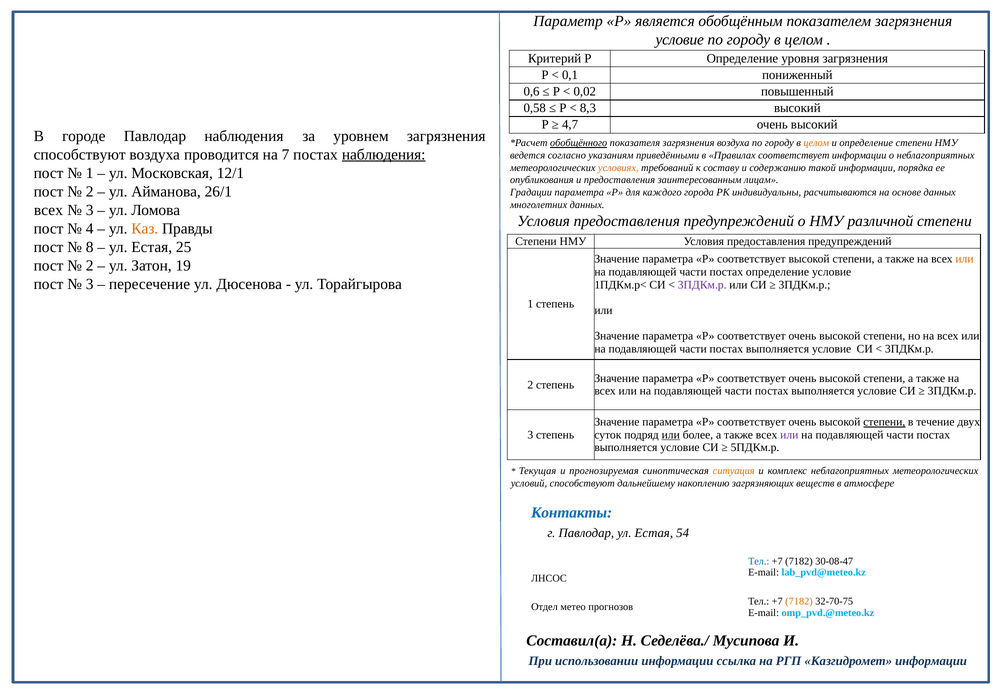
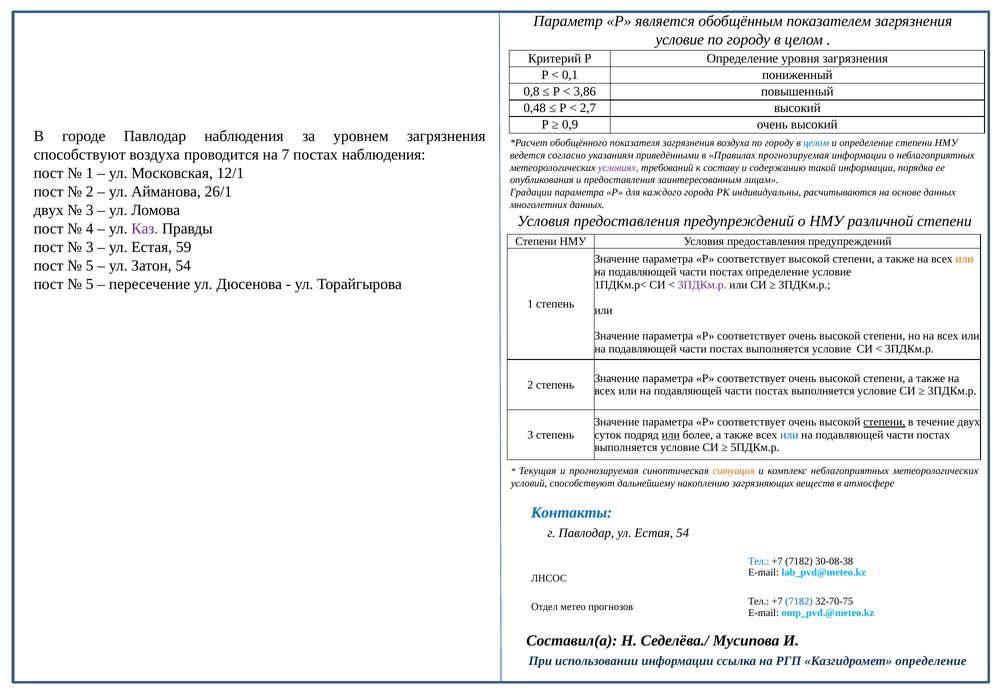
0,6: 0,6 -> 0,8
0,02: 0,02 -> 3,86
0,58: 0,58 -> 0,48
8,3: 8,3 -> 2,7
4,7: 4,7 -> 0,9
обобщённого underline: present -> none
целом at (816, 143) colour: orange -> blue
наблюдения at (384, 154) underline: present -> none
Правилах соответствует: соответствует -> прогнозируемая
условиях colour: orange -> purple
всех at (48, 210): всех -> двух
Каз colour: orange -> purple
8 at (90, 247): 8 -> 3
25: 25 -> 59
2 at (90, 265): 2 -> 5
Затон 19: 19 -> 54
3 at (90, 284): 3 -> 5
или at (789, 435) colour: purple -> blue
30-08-47: 30-08-47 -> 30-08-38
7182 at (799, 601) colour: orange -> blue
Казгидромет информации: информации -> определение
